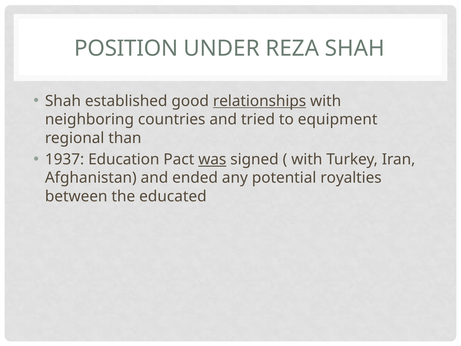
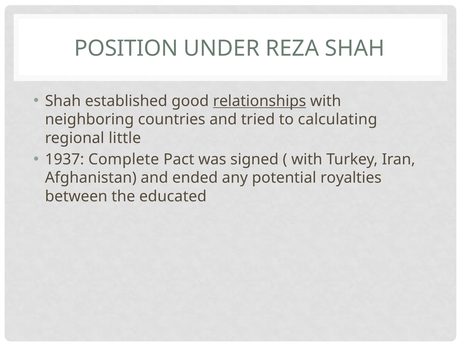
equipment: equipment -> calculating
than: than -> little
Education: Education -> Complete
was underline: present -> none
